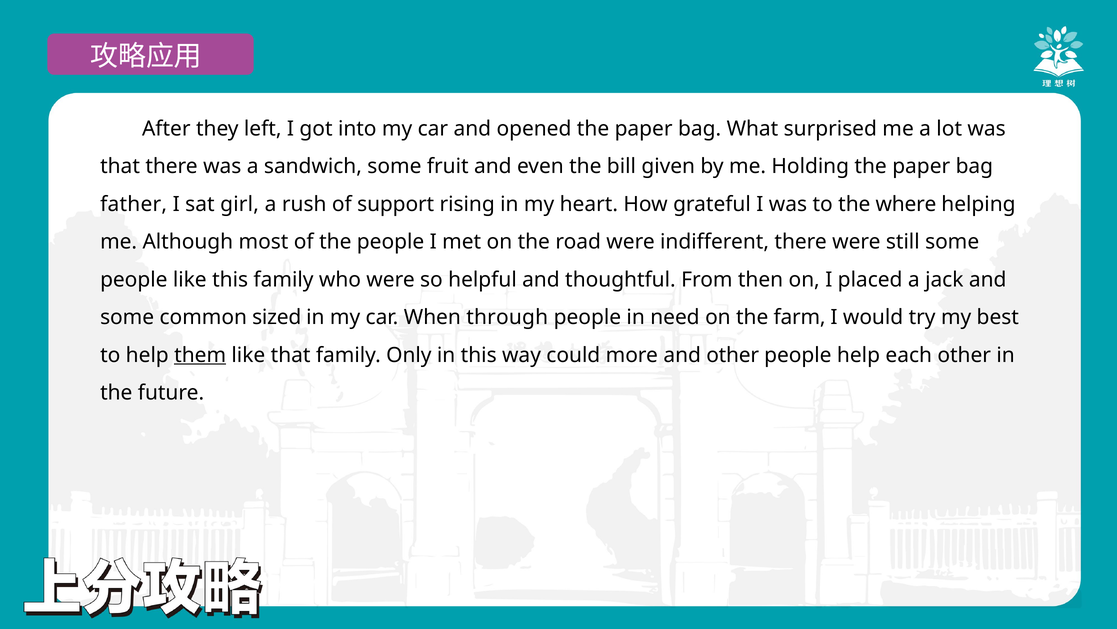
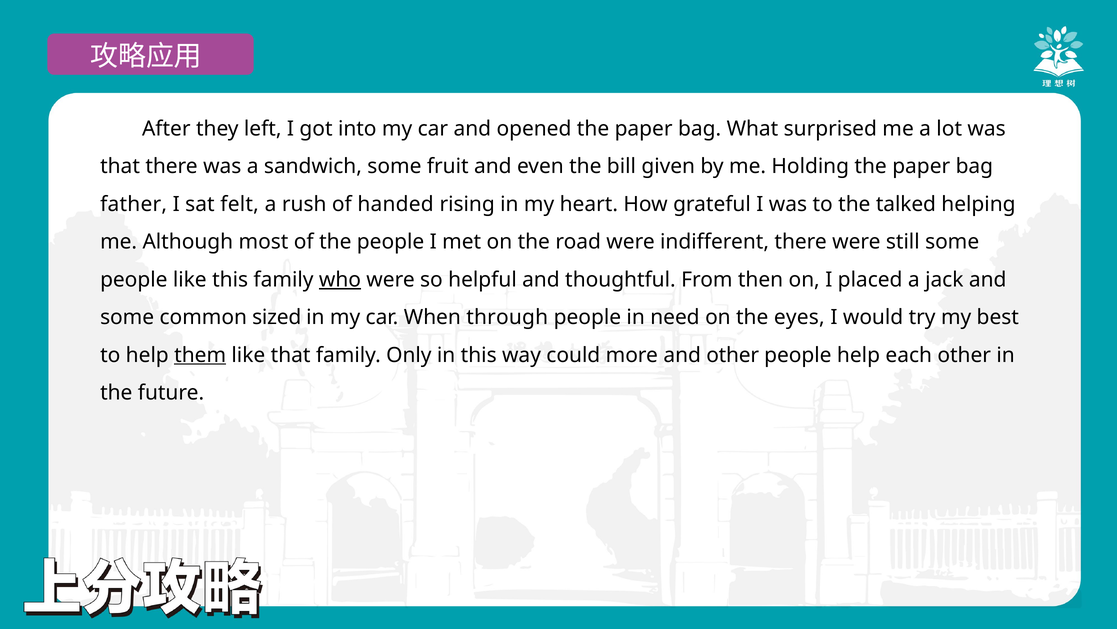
girl: girl -> felt
support: support -> handed
where: where -> talked
who underline: none -> present
farm: farm -> eyes
